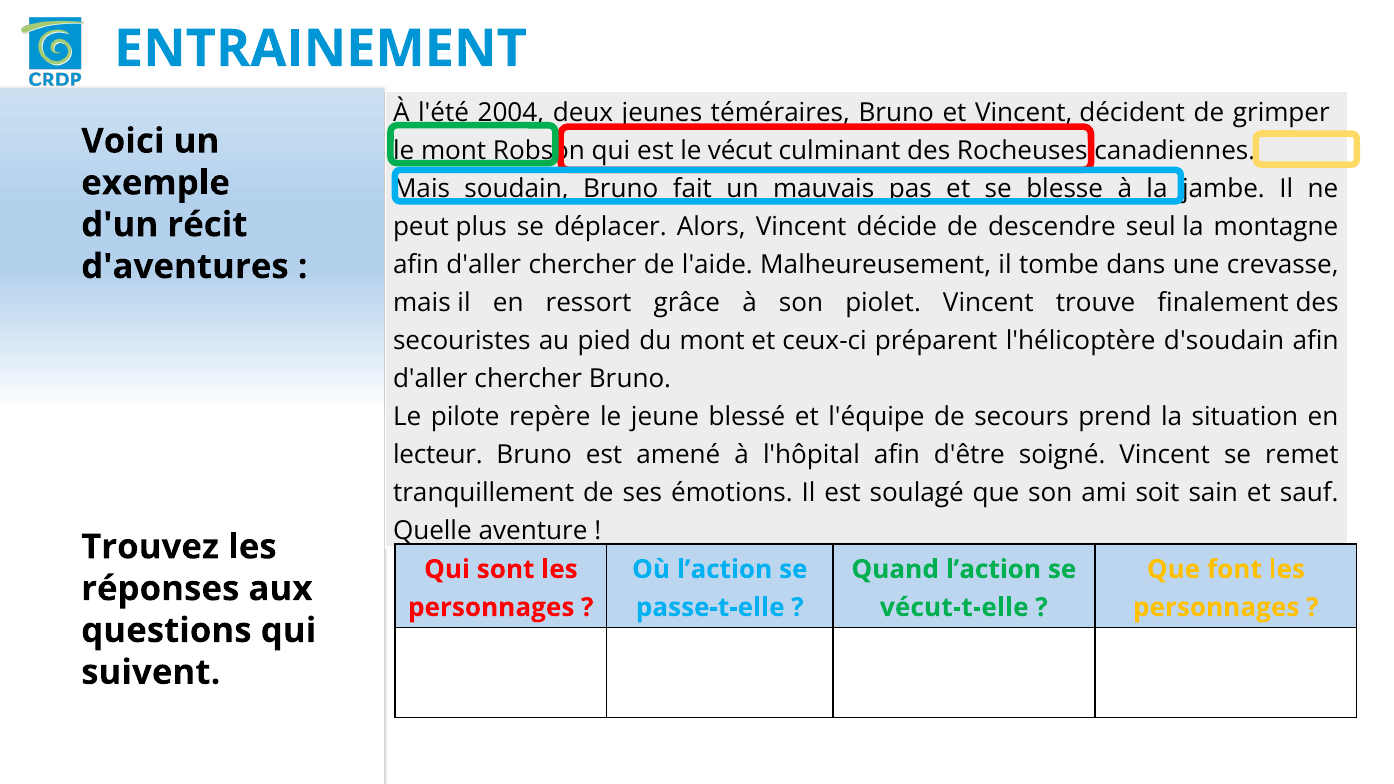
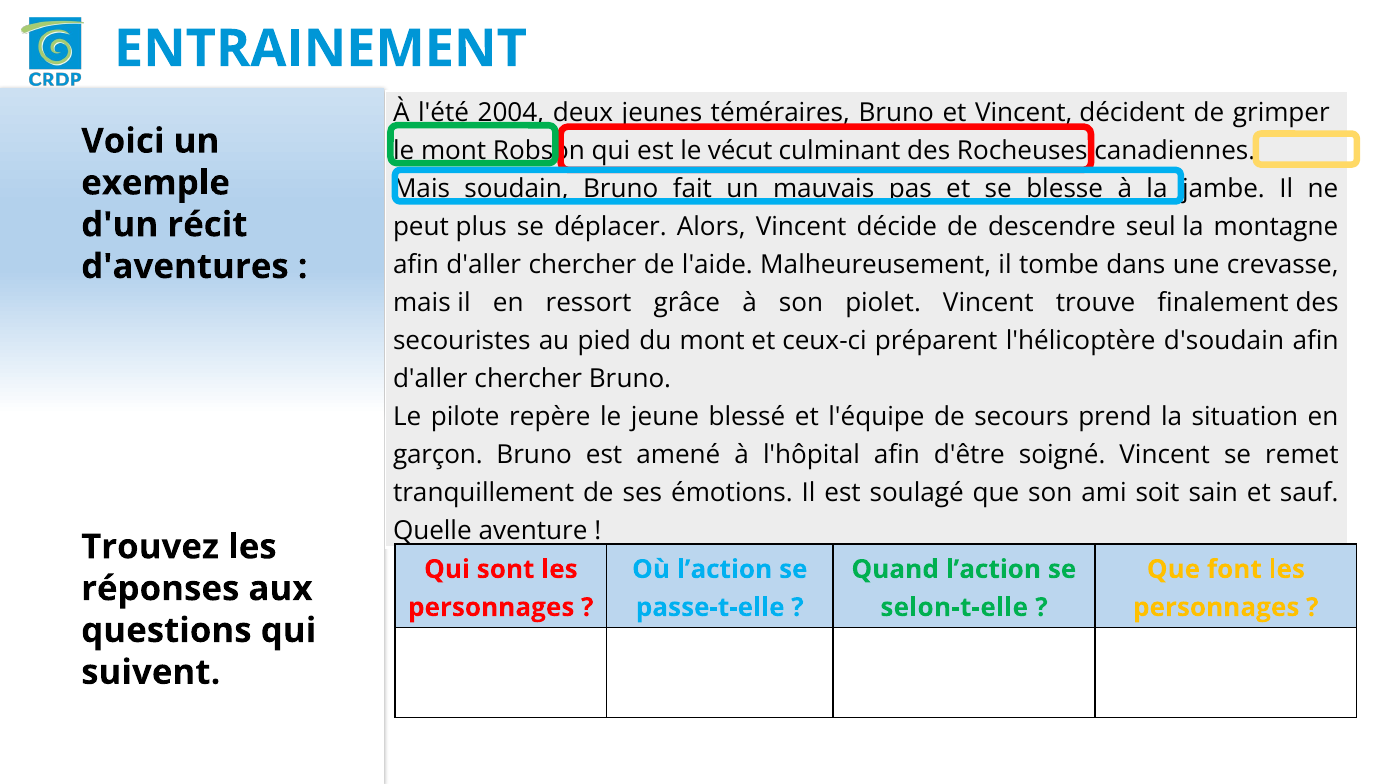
lecteur: lecteur -> garçon
vécut-t-elle: vécut-t-elle -> selon-t-elle
